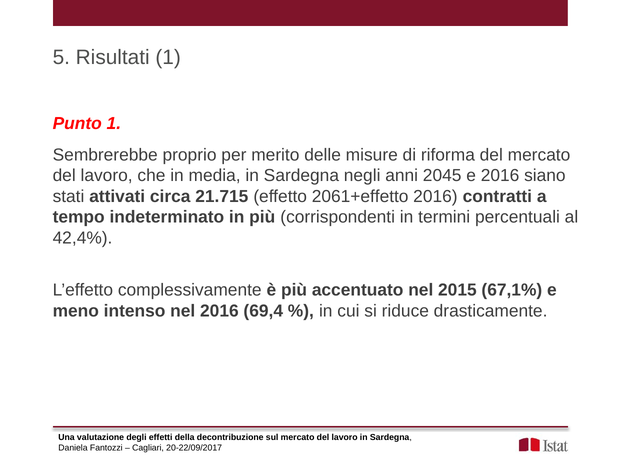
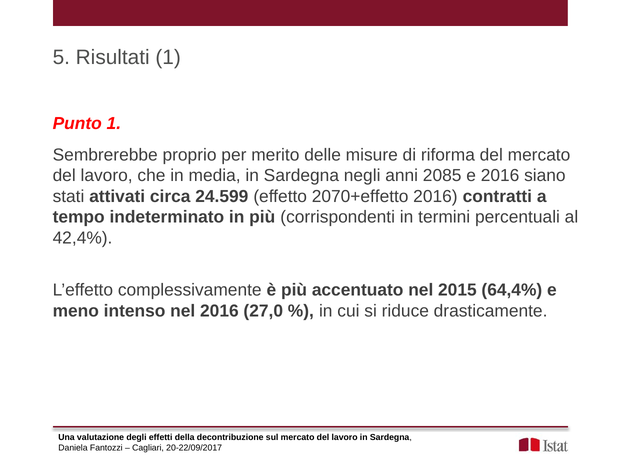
2045: 2045 -> 2085
21.715: 21.715 -> 24.599
2061+effetto: 2061+effetto -> 2070+effetto
67,1%: 67,1% -> 64,4%
69,4: 69,4 -> 27,0
